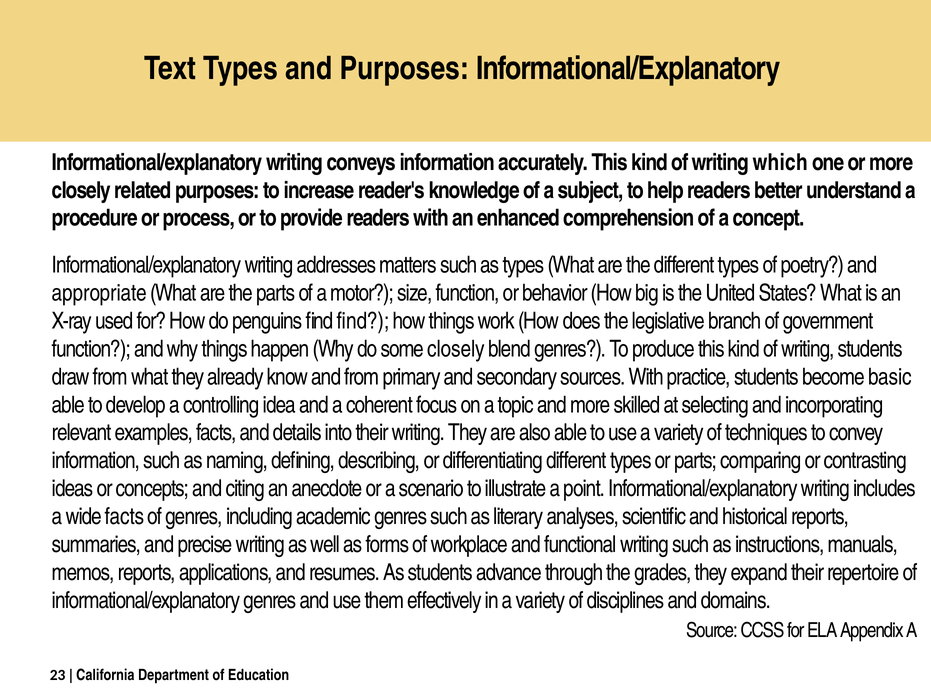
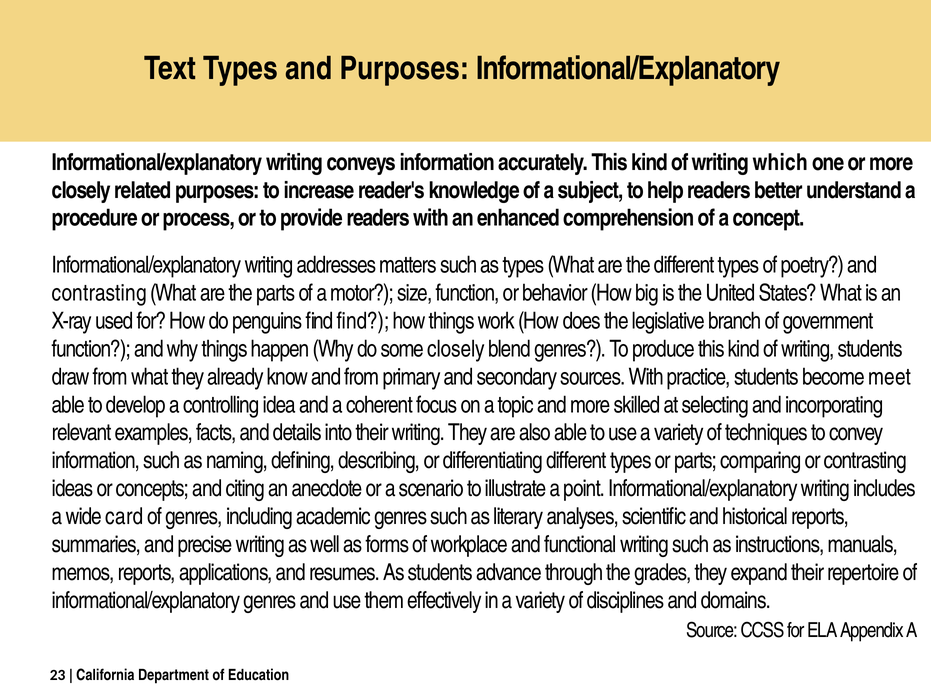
appropriate at (99, 293): appropriate -> contrasting
basic: basic -> meet
wide facts: facts -> card
